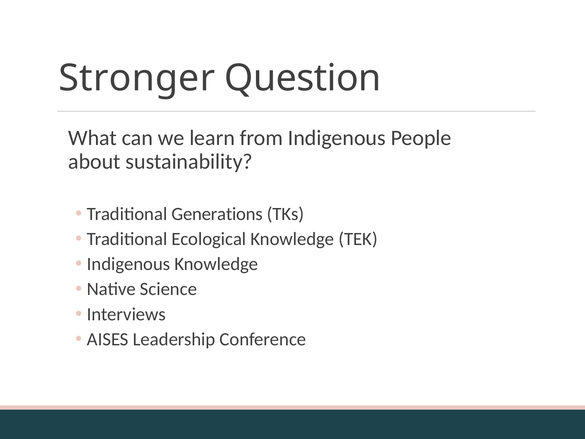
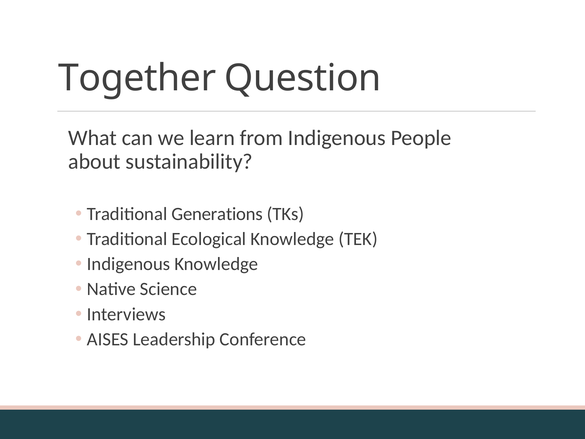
Stronger: Stronger -> Together
